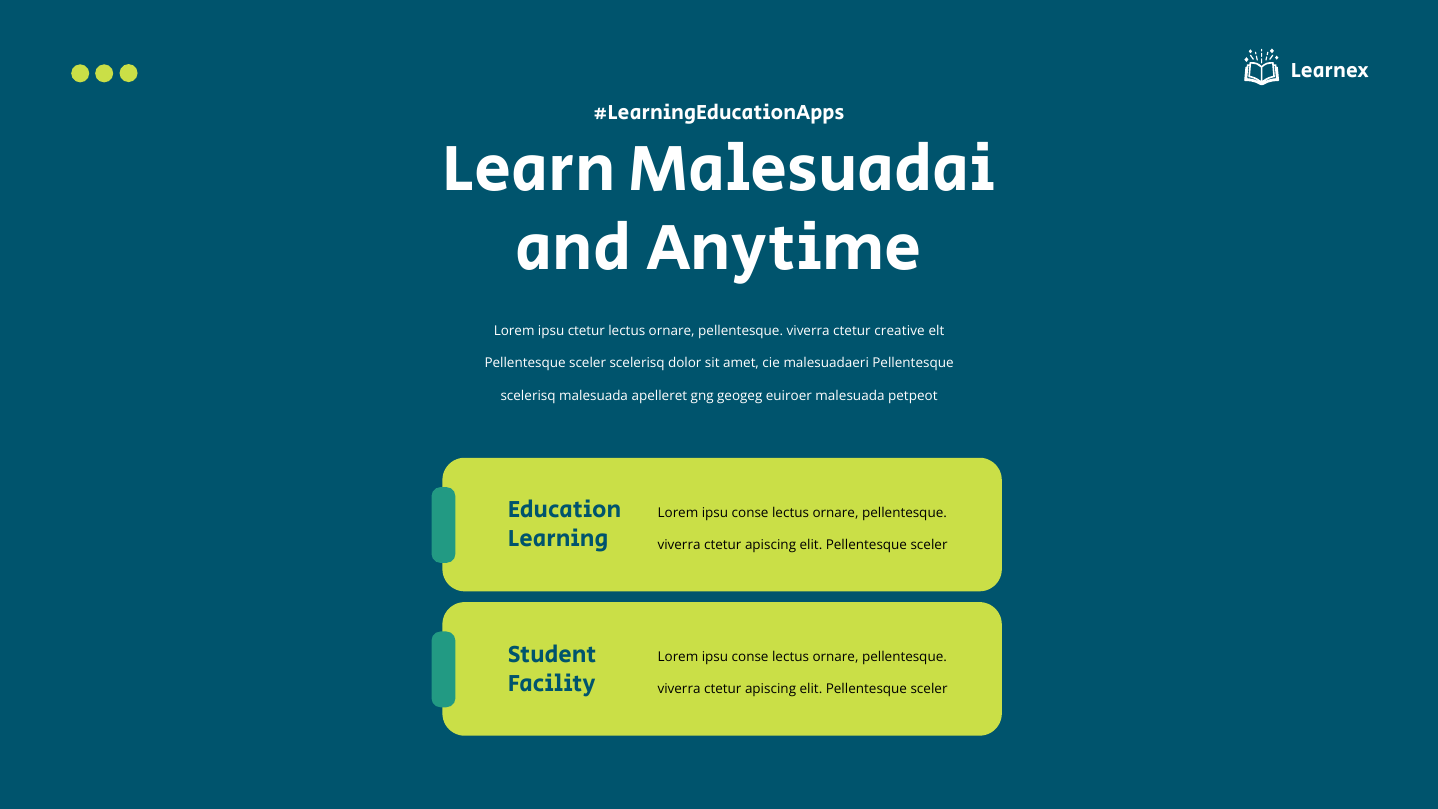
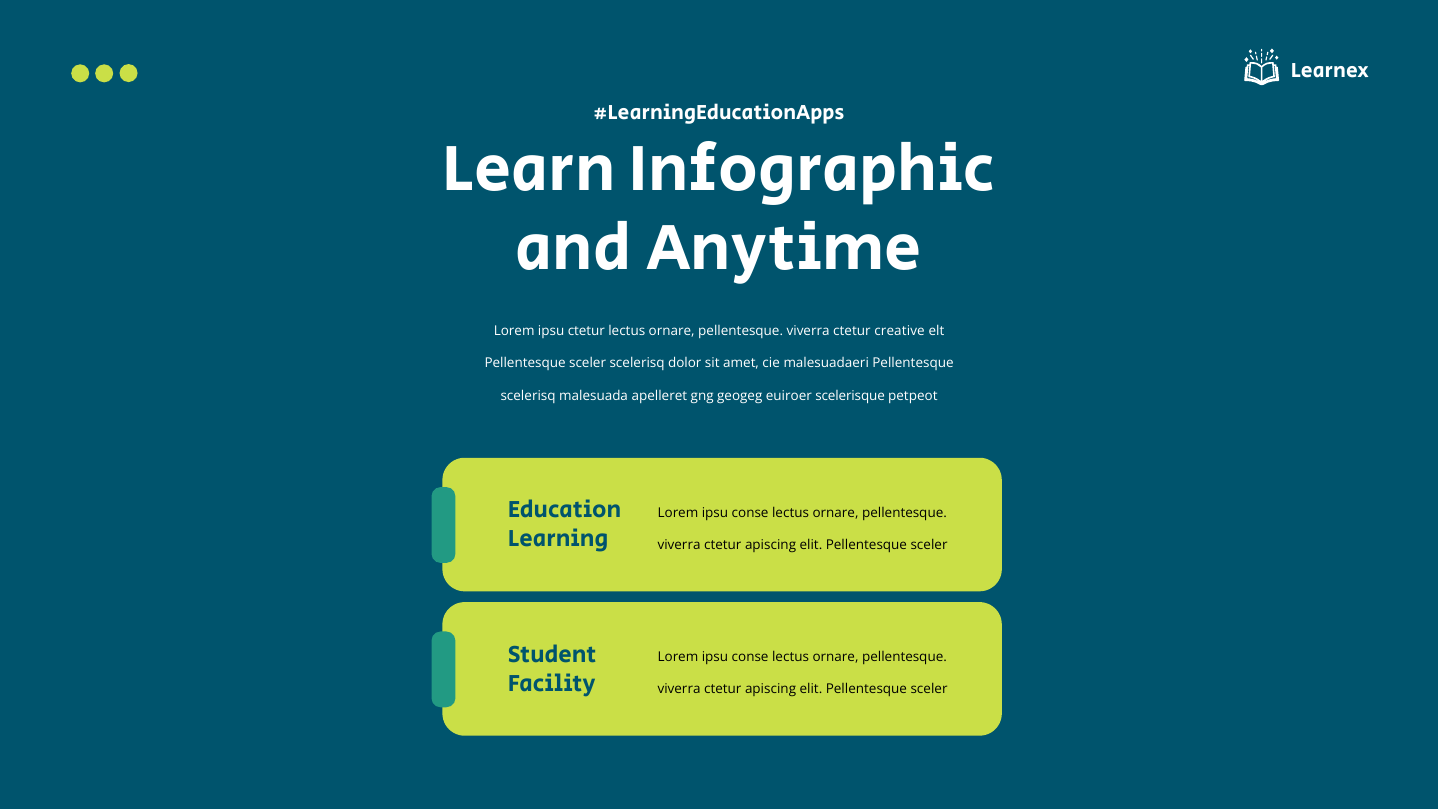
Malesuadai: Malesuadai -> Infographic
euiroer malesuada: malesuada -> scelerisque
